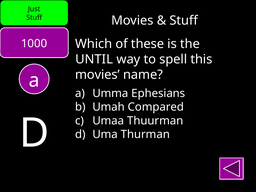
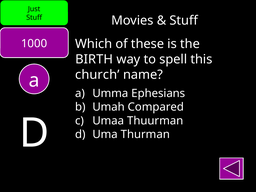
UNTIL: UNTIL -> BIRTH
movies at (97, 75): movies -> church
